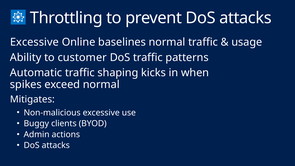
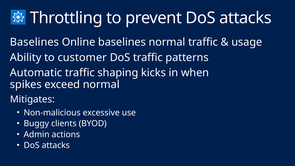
Excessive at (34, 42): Excessive -> Baselines
